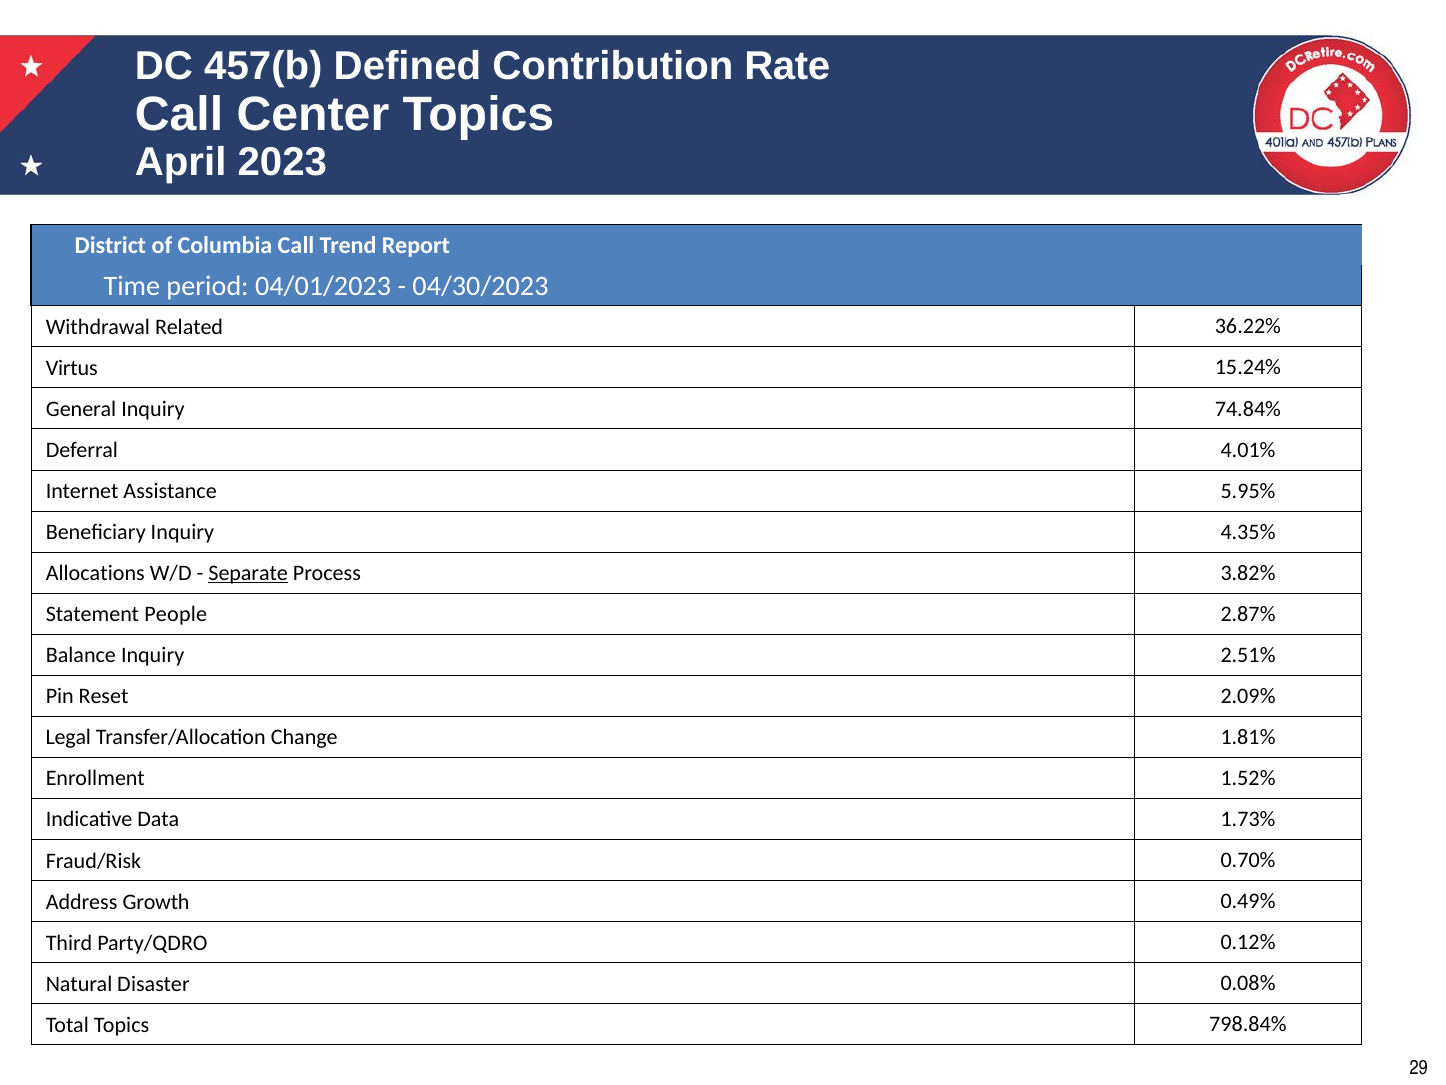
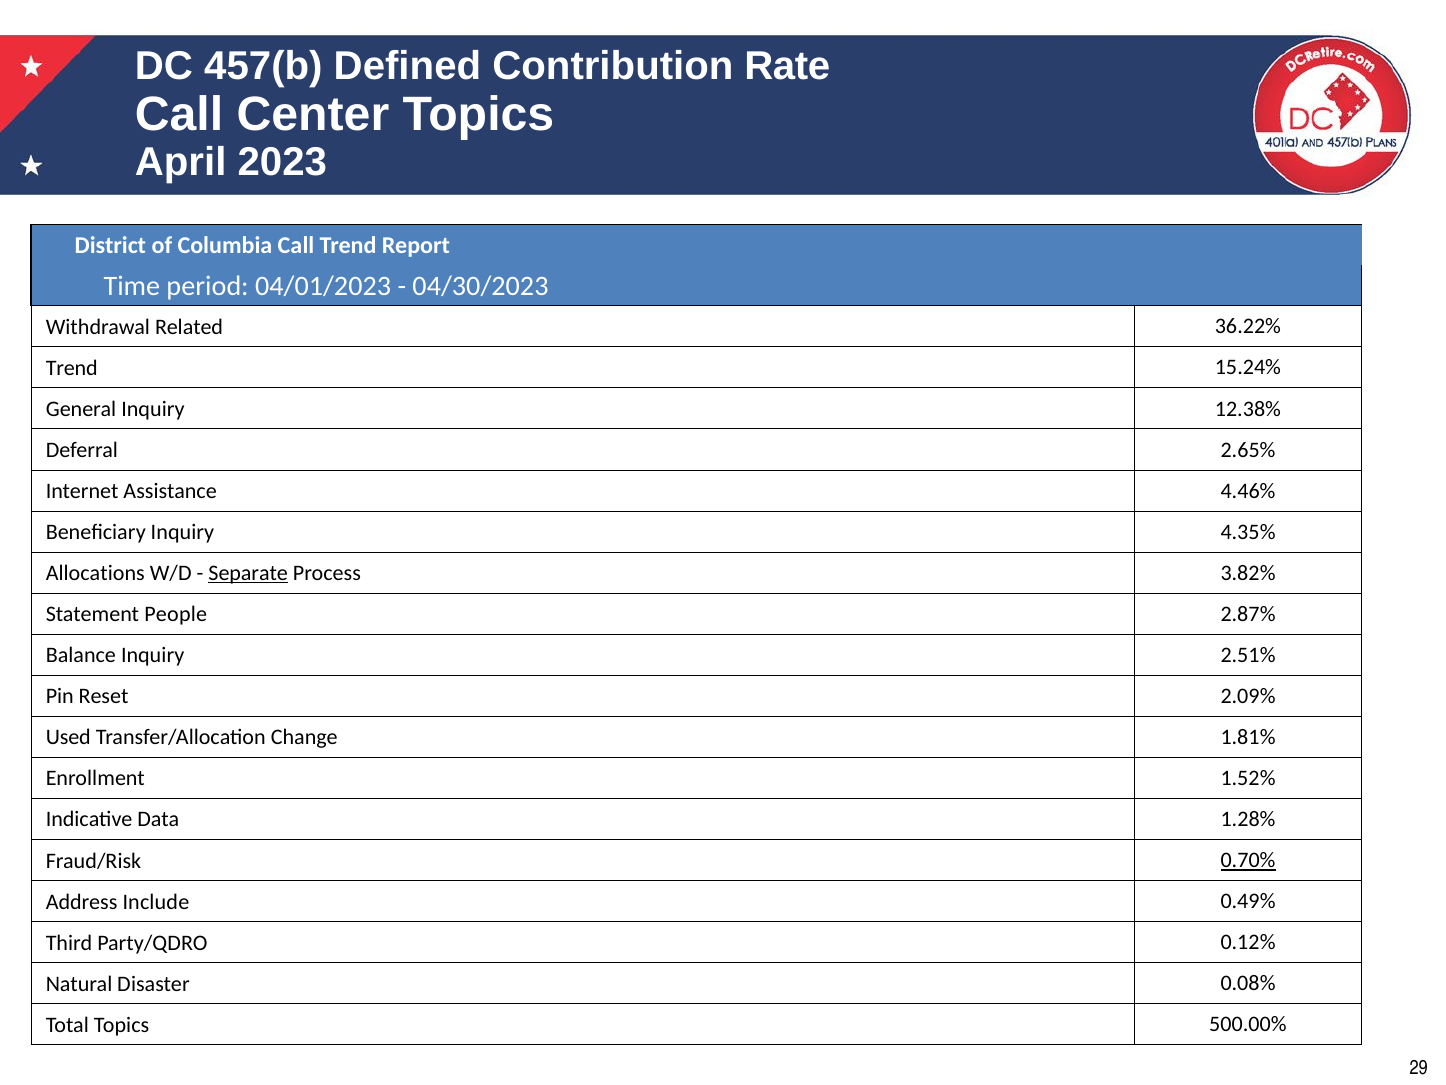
Virtus at (72, 368): Virtus -> Trend
74.84%: 74.84% -> 12.38%
4.01%: 4.01% -> 2.65%
5.95%: 5.95% -> 4.46%
Legal: Legal -> Used
1.73%: 1.73% -> 1.28%
0.70% underline: none -> present
Growth: Growth -> Include
798.84%: 798.84% -> 500.00%
